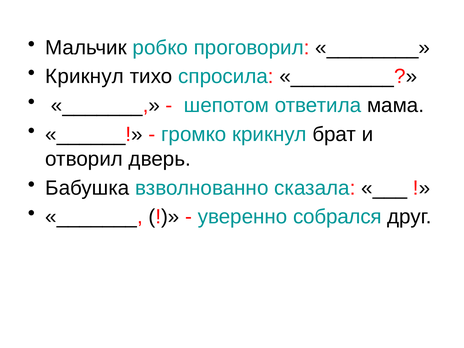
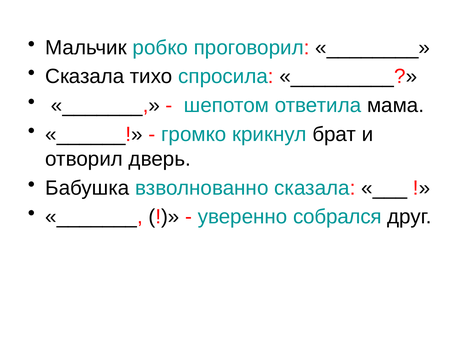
Крикнул at (85, 77): Крикнул -> Сказала
